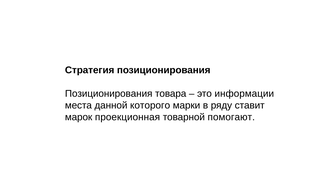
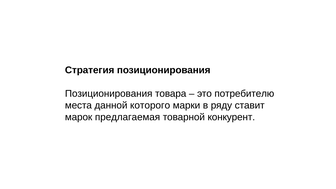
информации: информации -> потребителю
проекционная: проекционная -> предлагаемая
помогают: помогают -> конкурент
